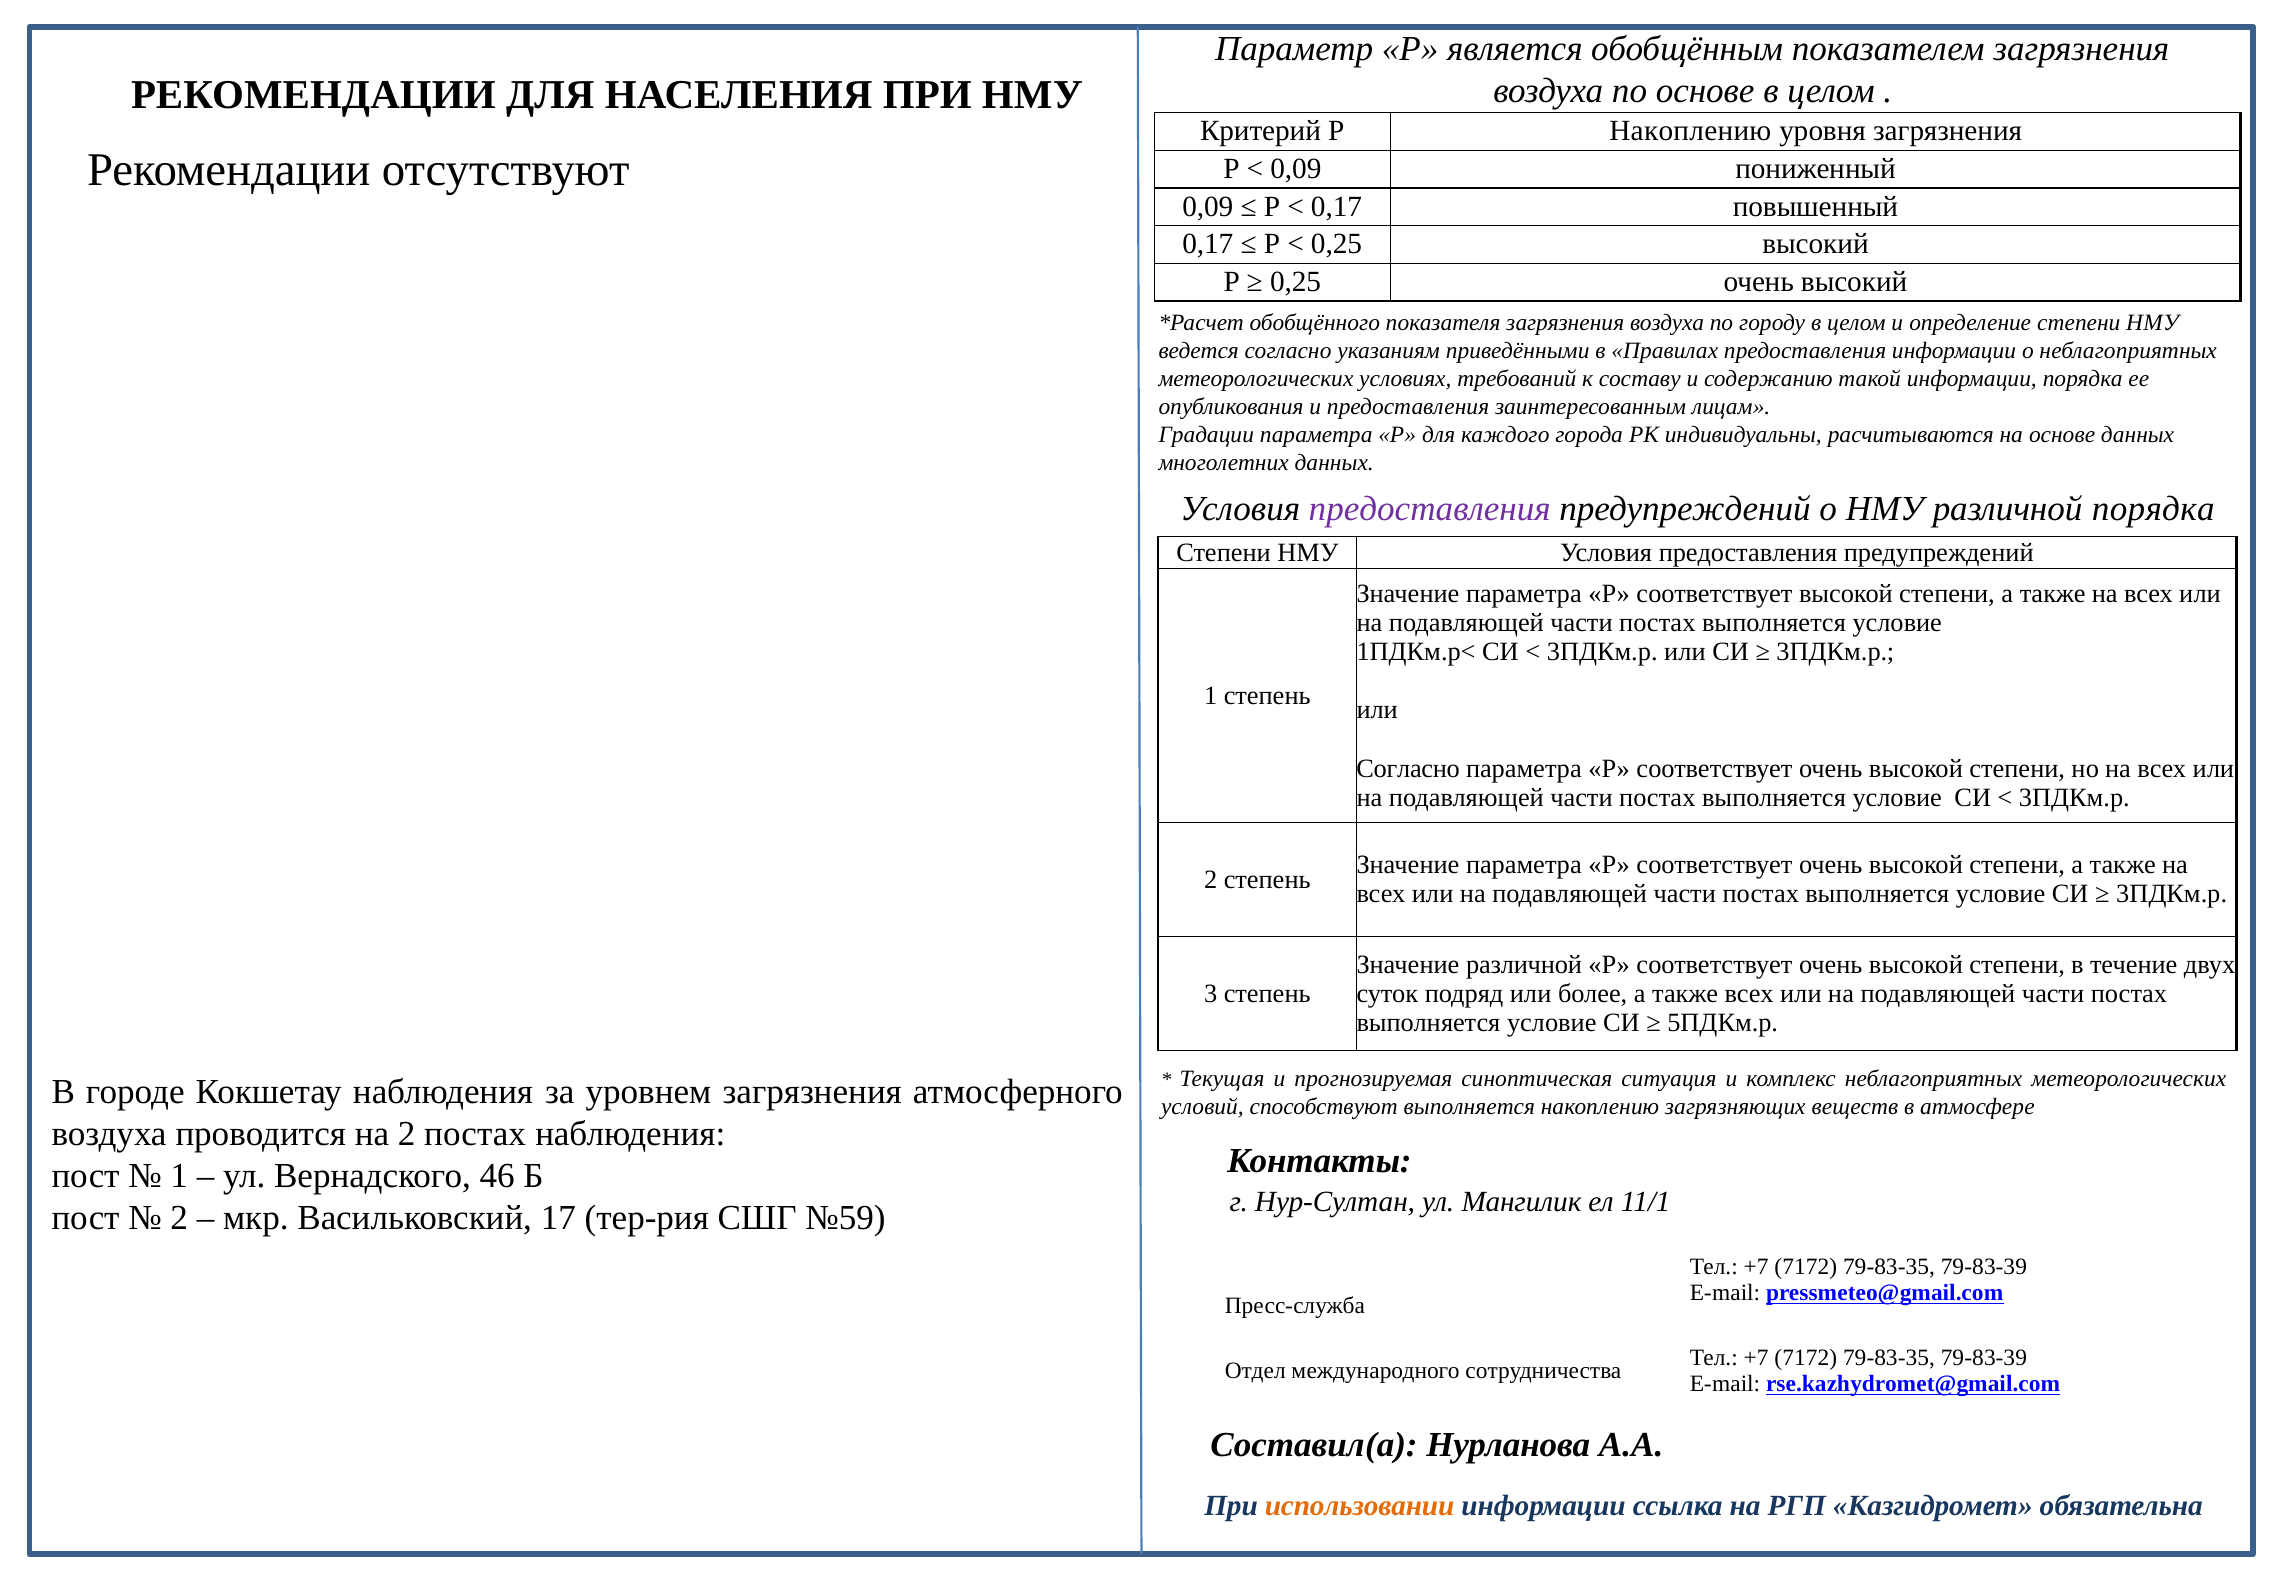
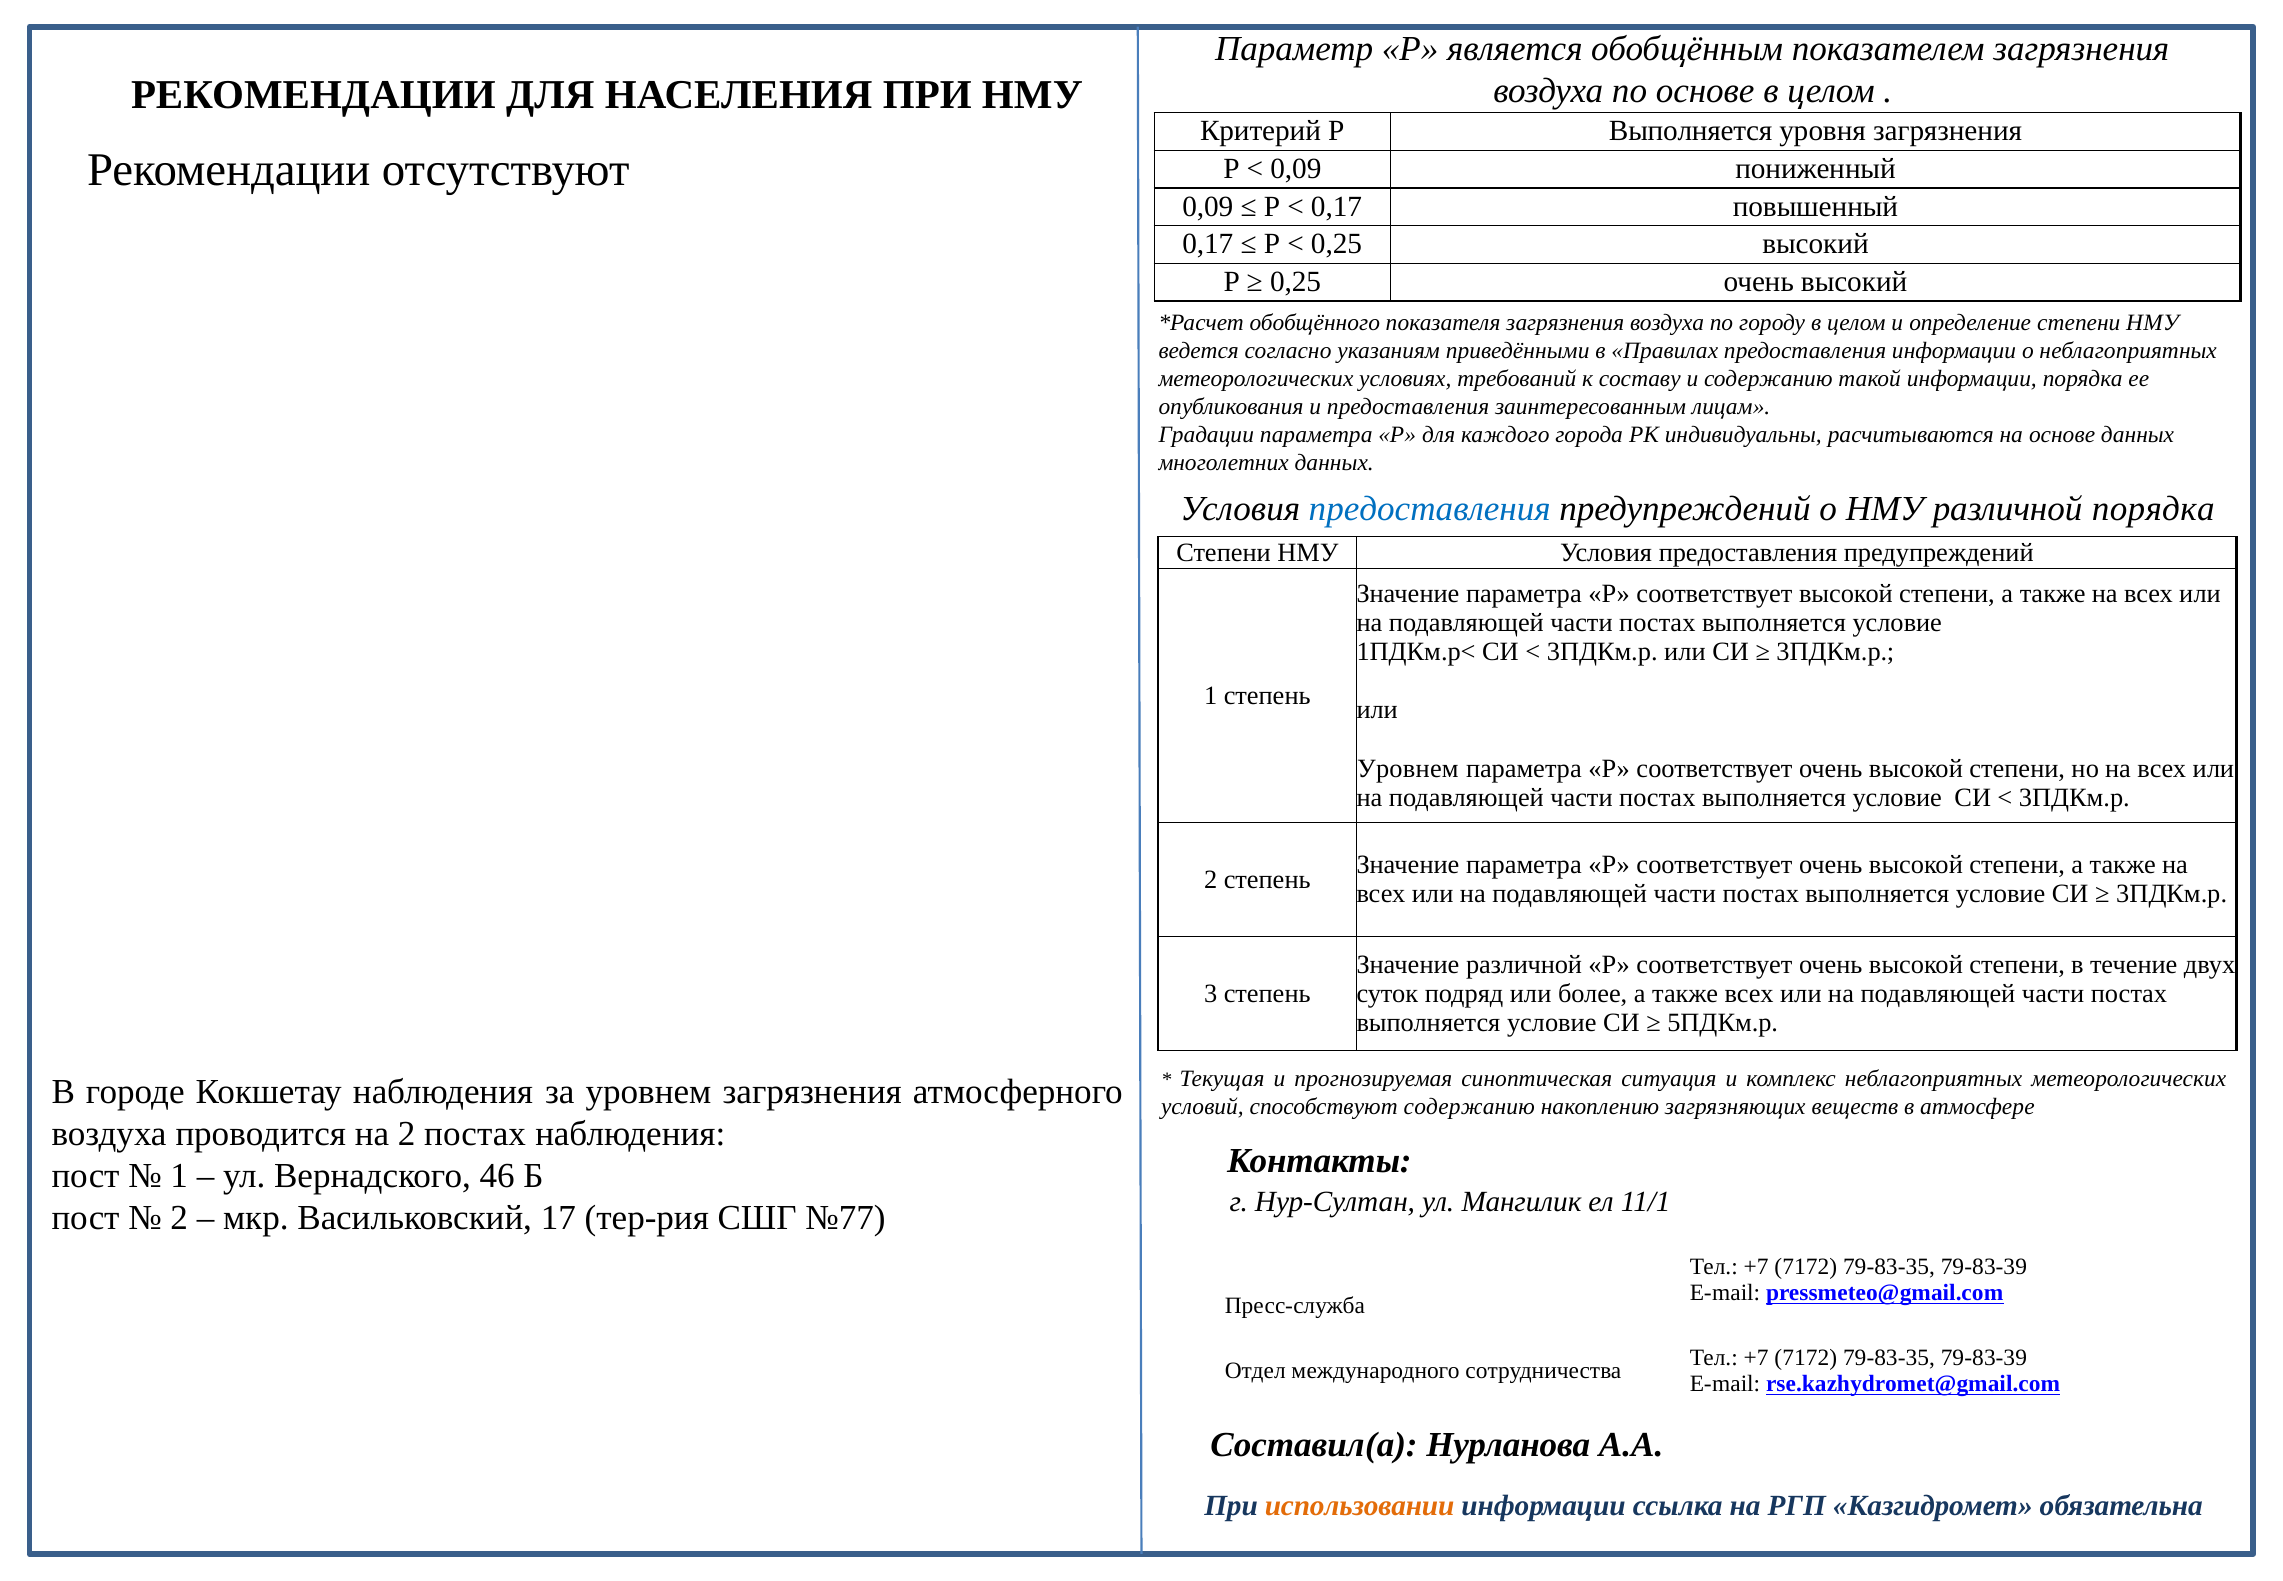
Р Накоплению: Накоплению -> Выполняется
предоставления at (1430, 509) colour: purple -> blue
Согласно at (1408, 768): Согласно -> Уровнем
способствуют выполняется: выполняется -> содержанию
№59: №59 -> №77
